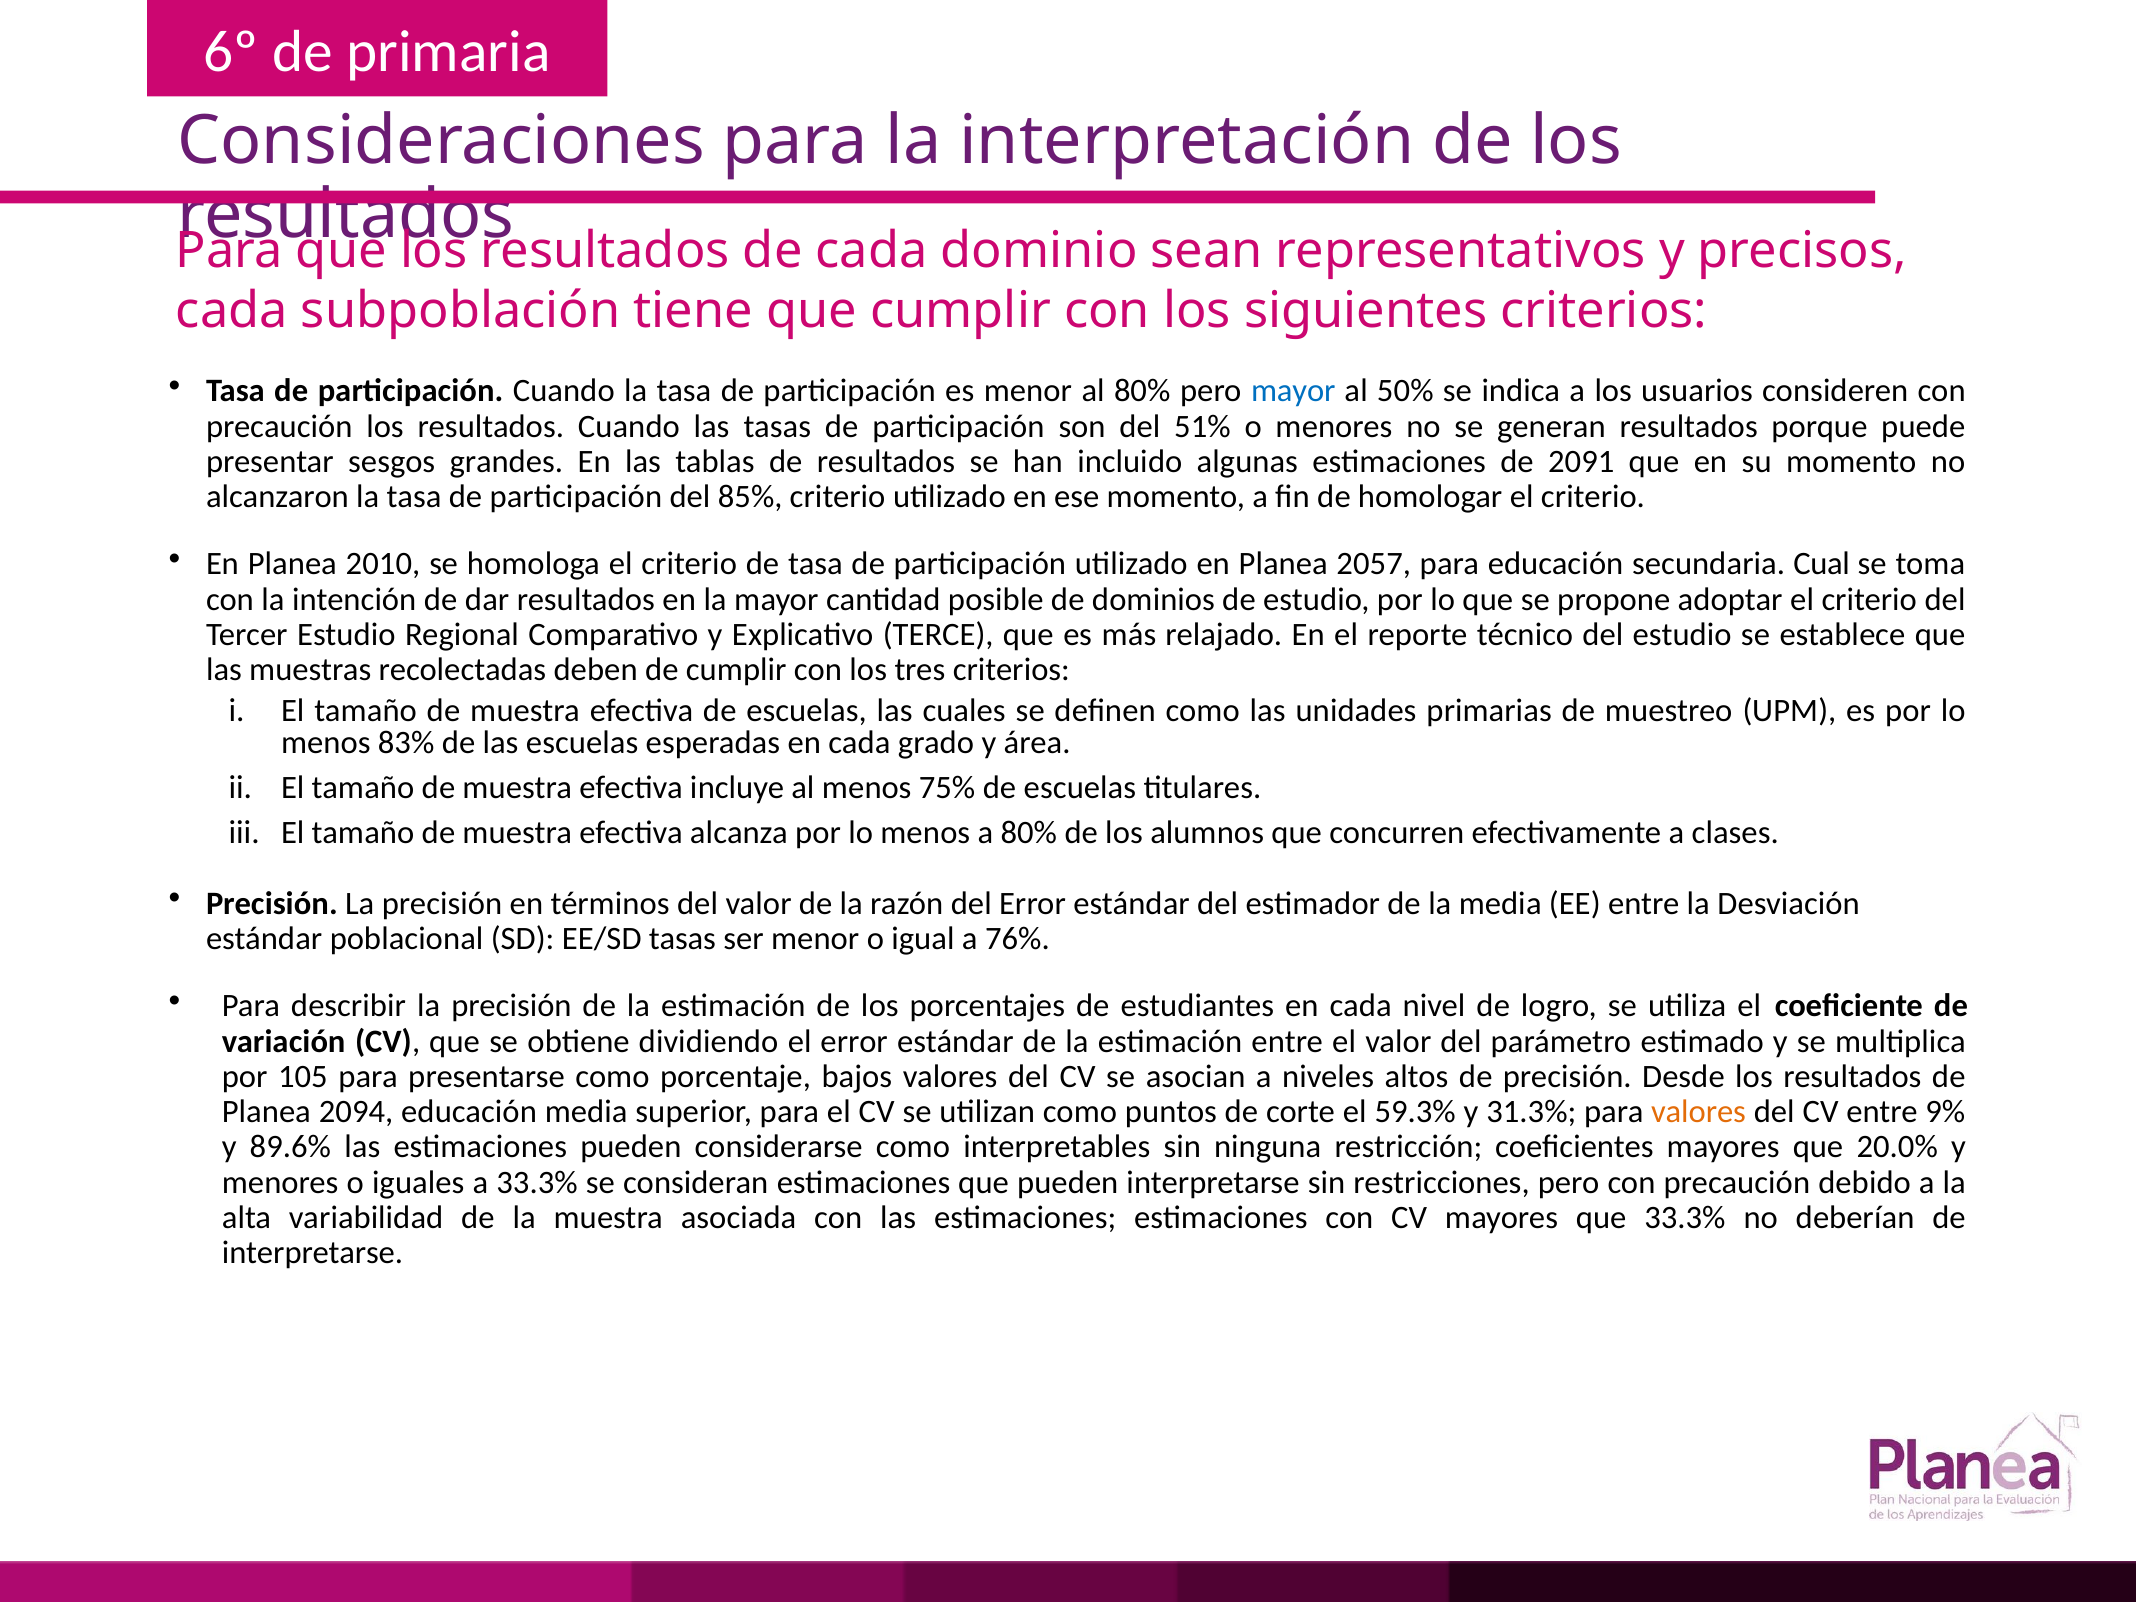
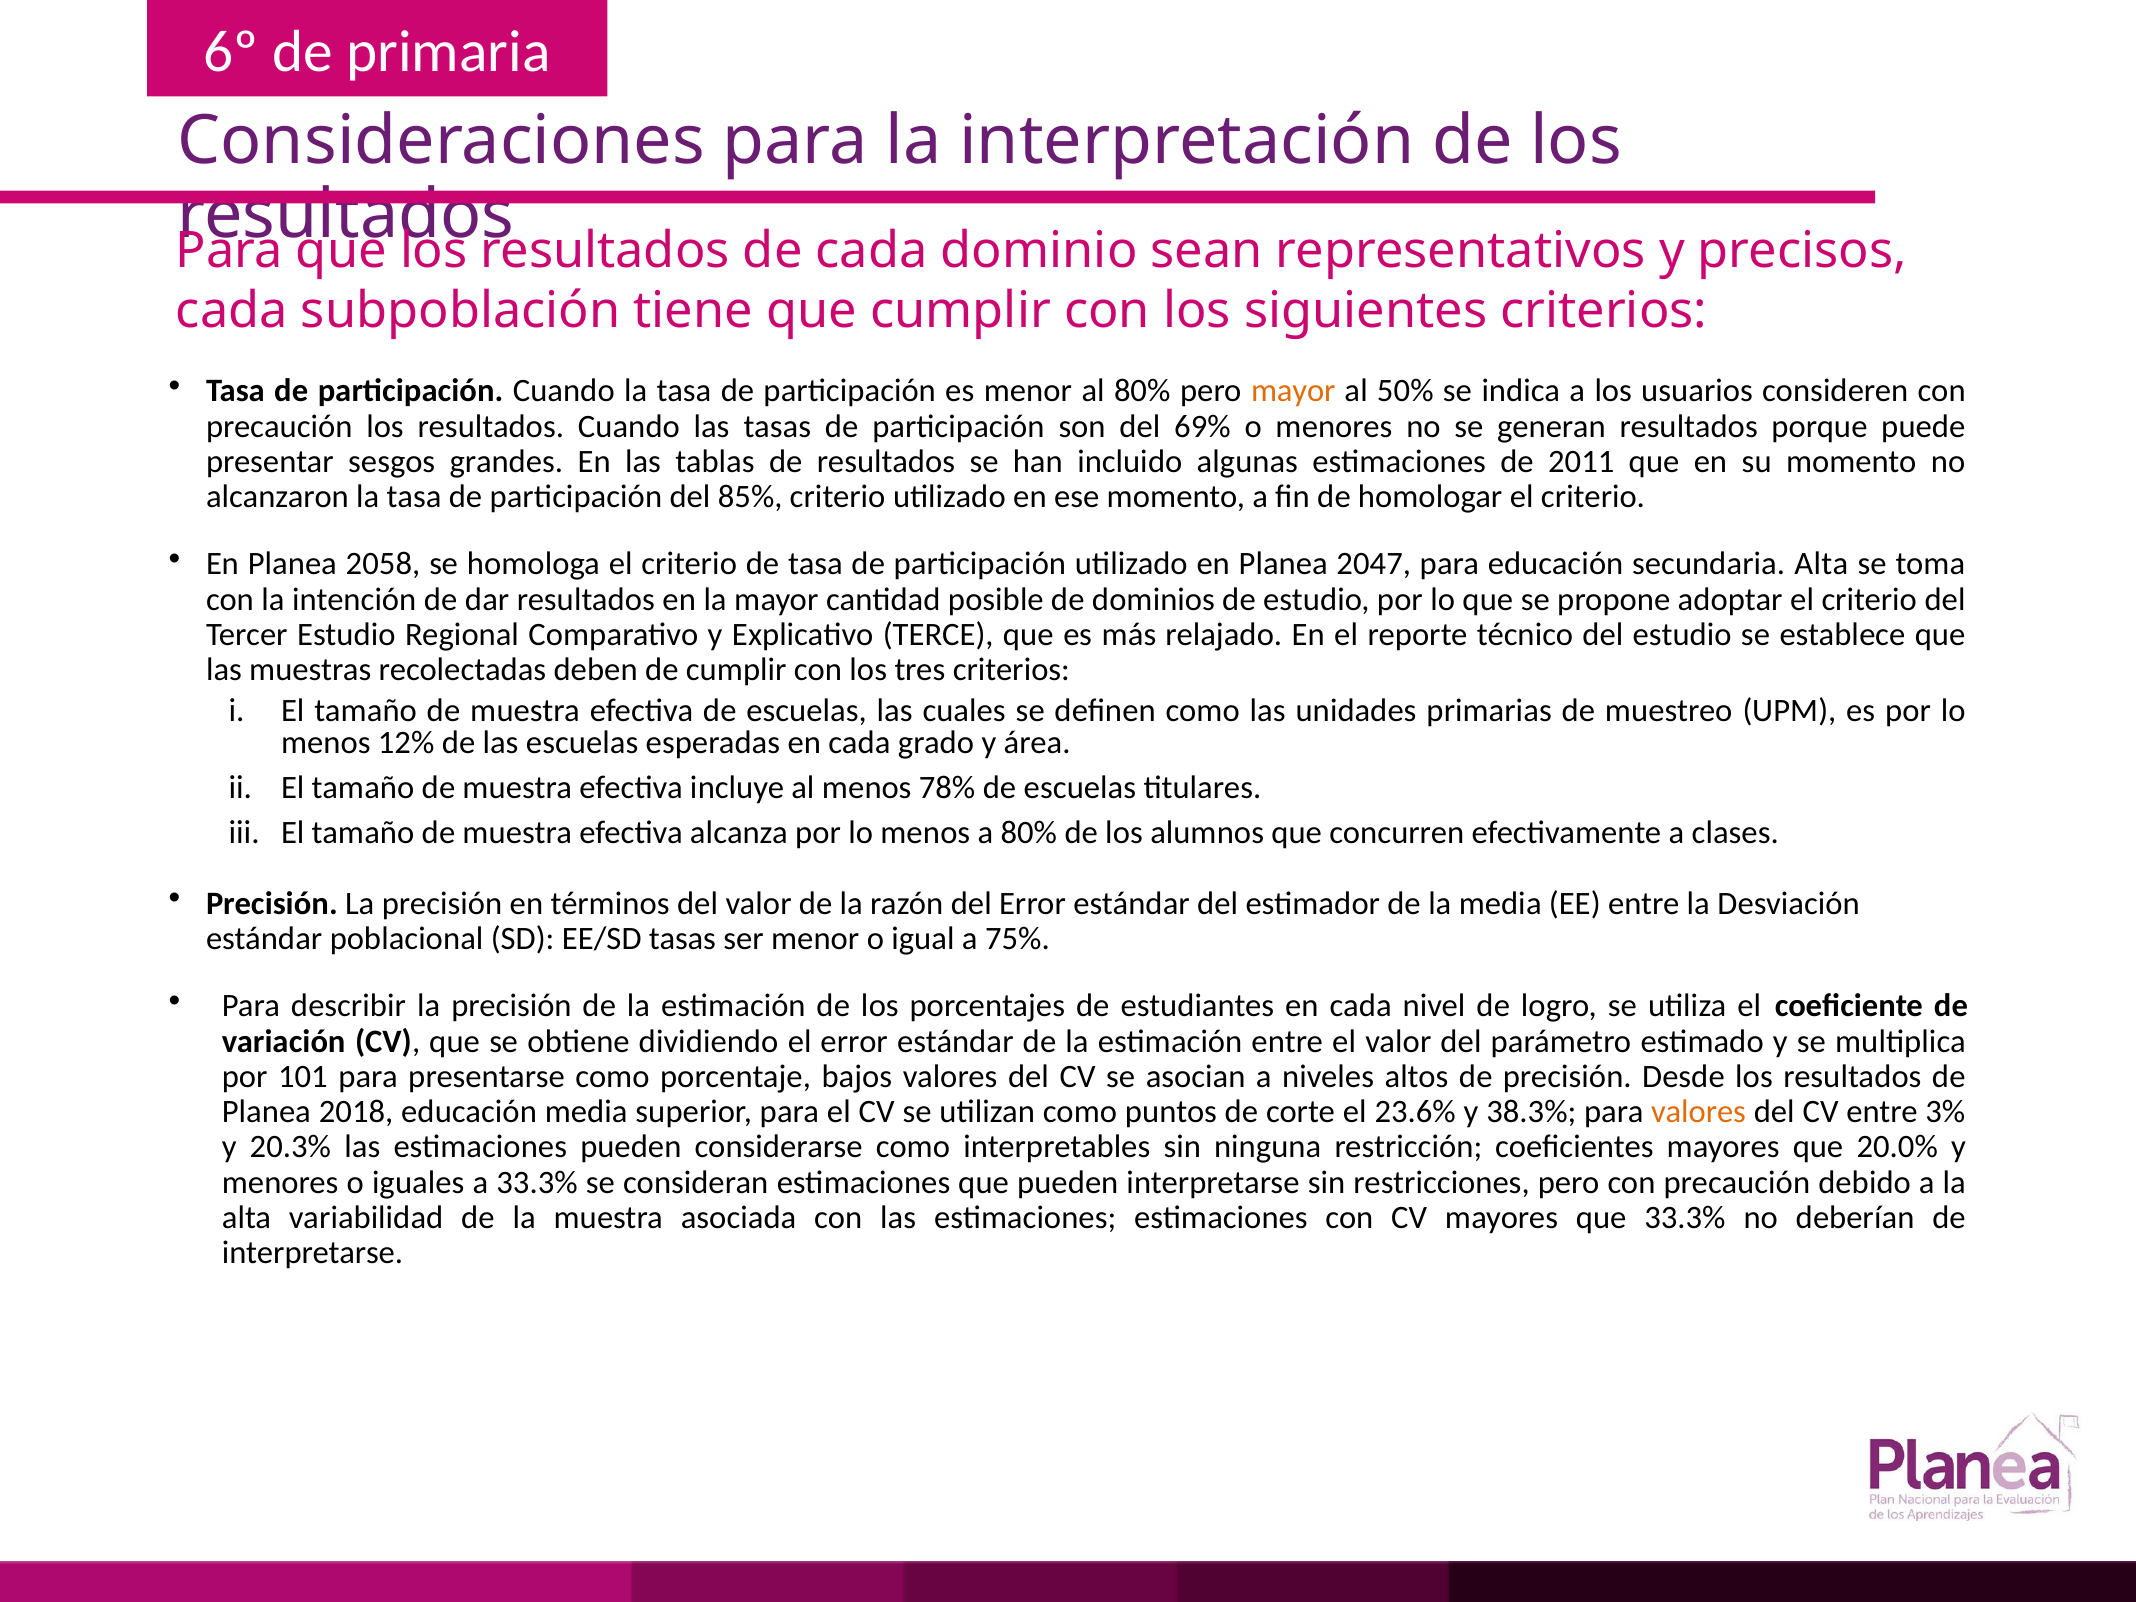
mayor at (1293, 391) colour: blue -> orange
51%: 51% -> 69%
2091: 2091 -> 2011
2010: 2010 -> 2058
2057: 2057 -> 2047
secundaria Cual: Cual -> Alta
83%: 83% -> 12%
75%: 75% -> 78%
76%: 76% -> 75%
105: 105 -> 101
2094: 2094 -> 2018
59.3%: 59.3% -> 23.6%
31.3%: 31.3% -> 38.3%
9%: 9% -> 3%
89.6%: 89.6% -> 20.3%
